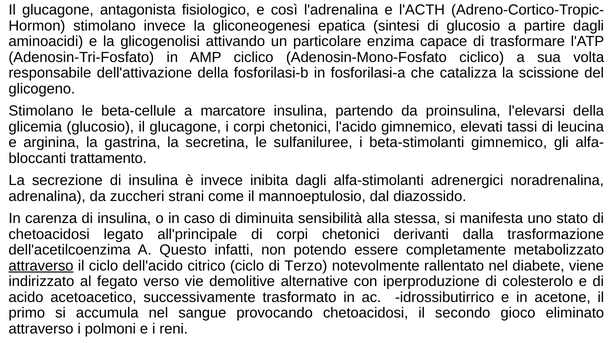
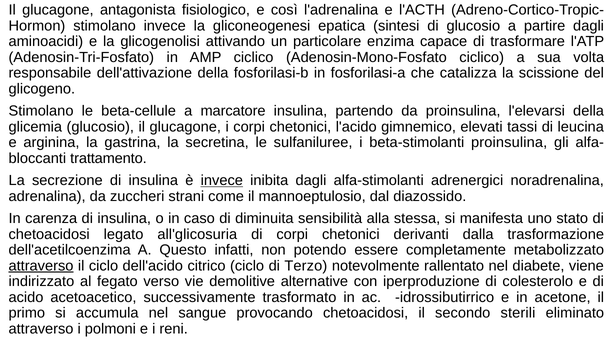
beta-stimolanti gimnemico: gimnemico -> proinsulina
invece at (222, 181) underline: none -> present
all'principale: all'principale -> all'glicosuria
gioco: gioco -> sterili
